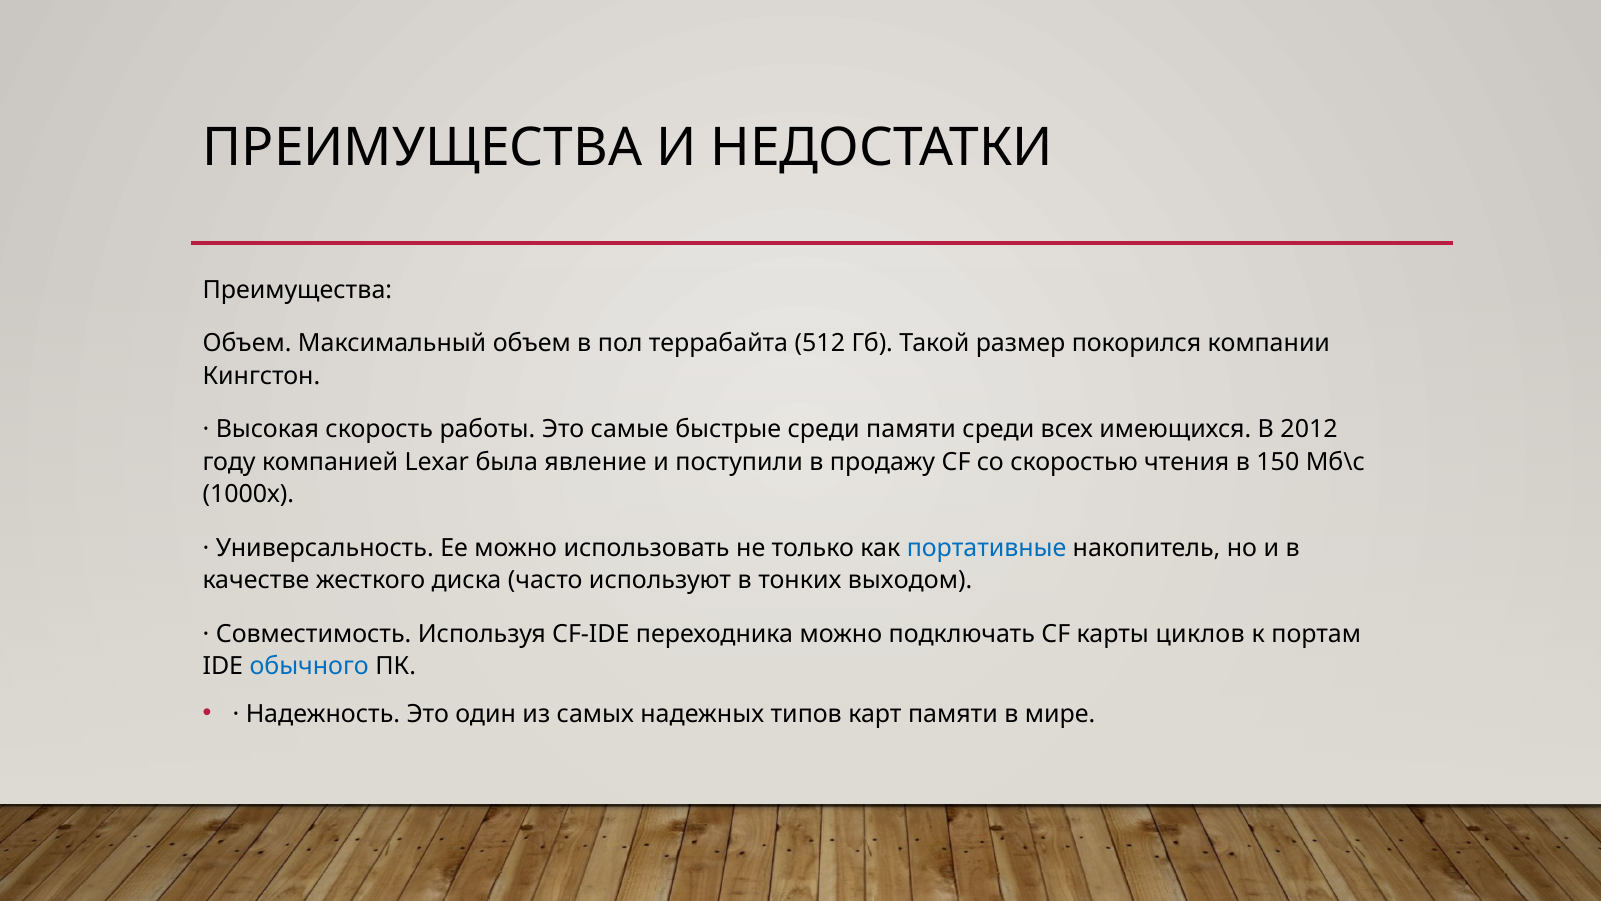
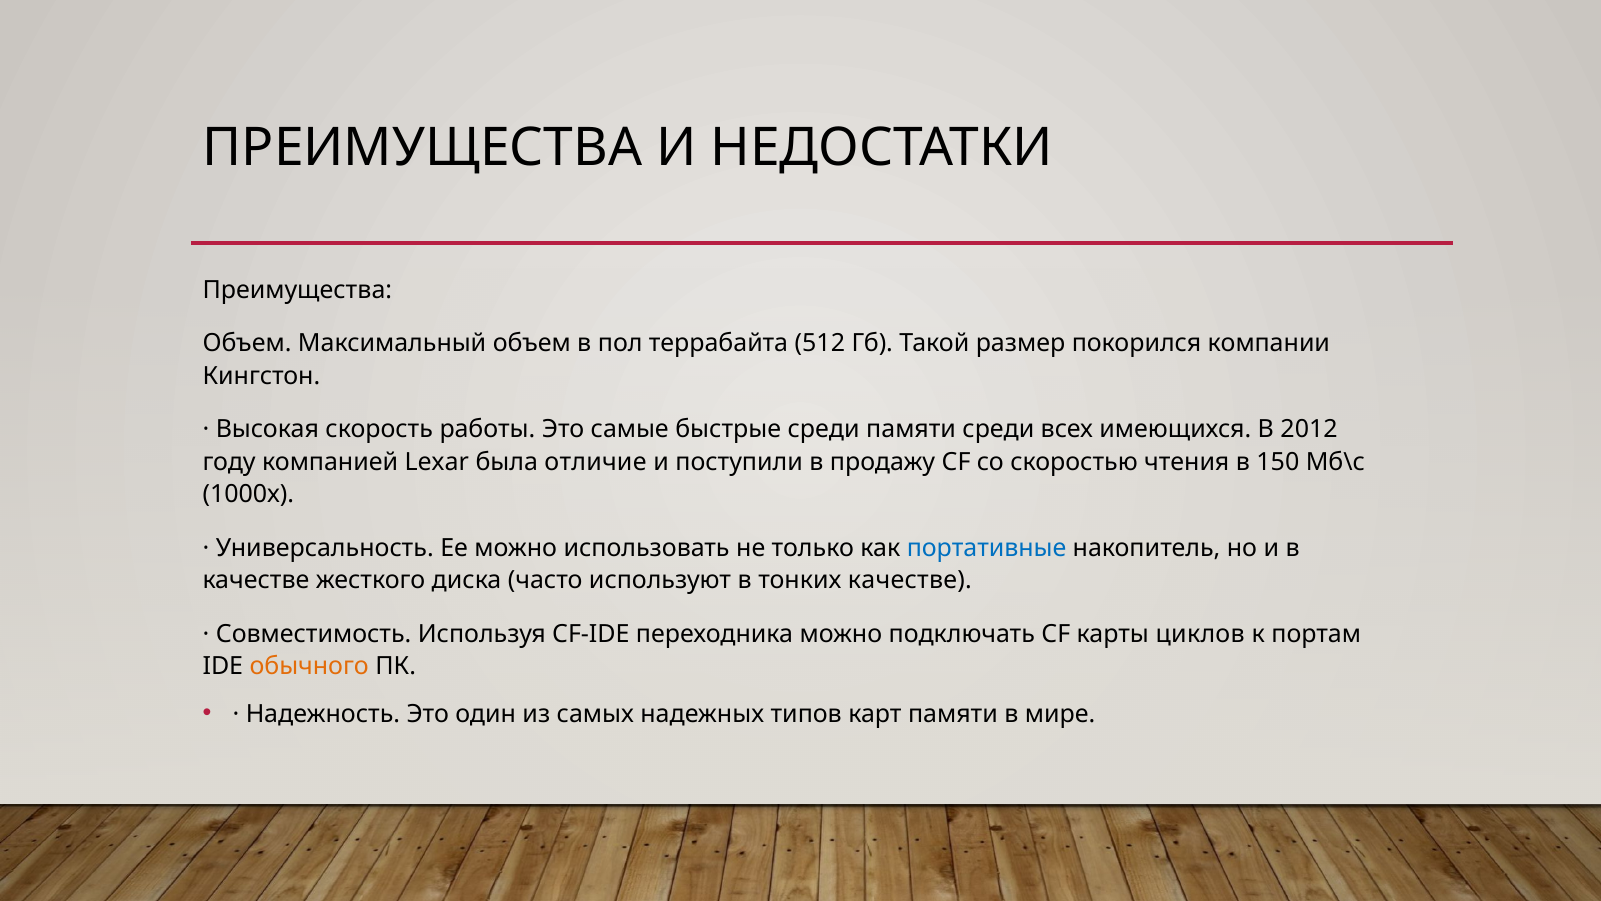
явление: явление -> отличие
тонких выходом: выходом -> качестве
обычного colour: blue -> orange
